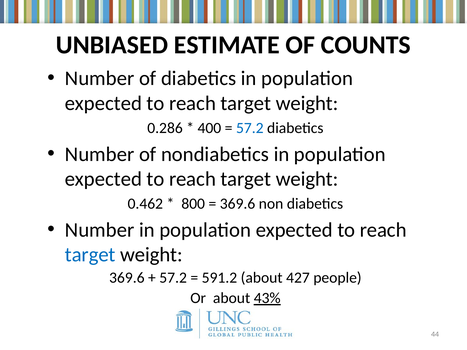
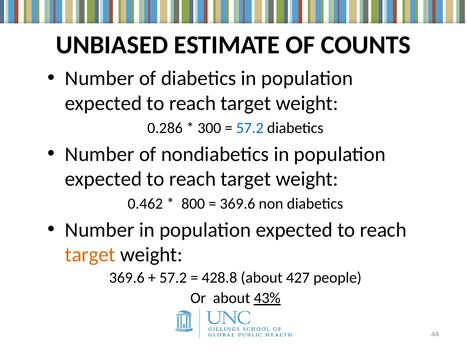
400: 400 -> 300
target at (90, 255) colour: blue -> orange
591.2: 591.2 -> 428.8
